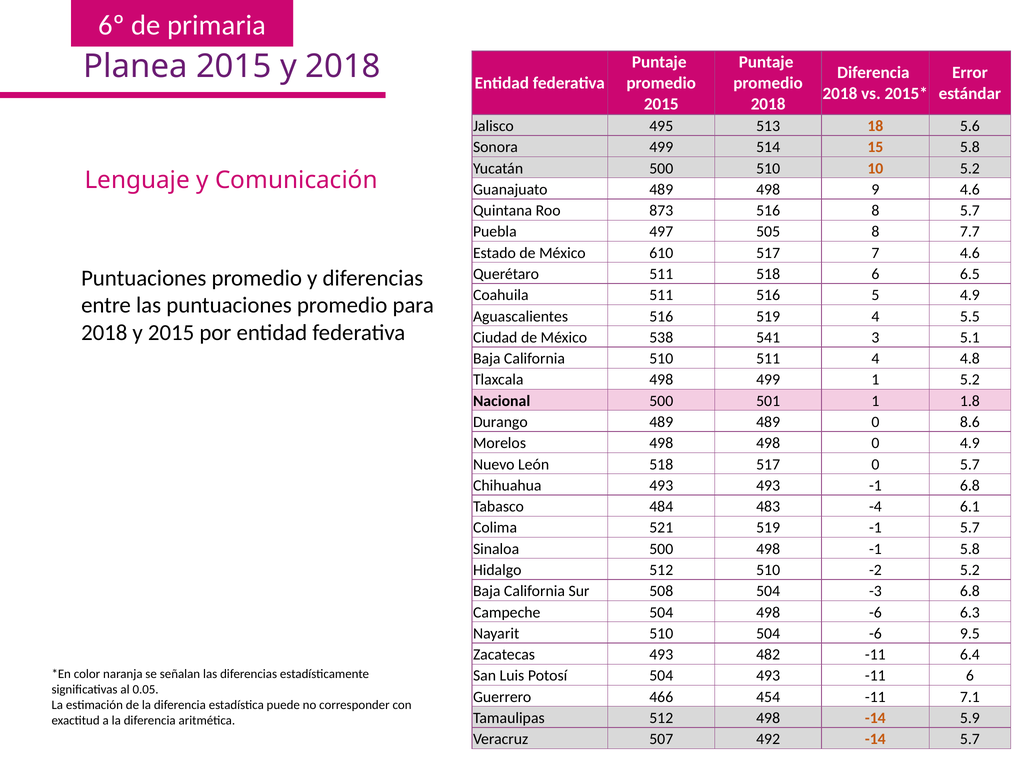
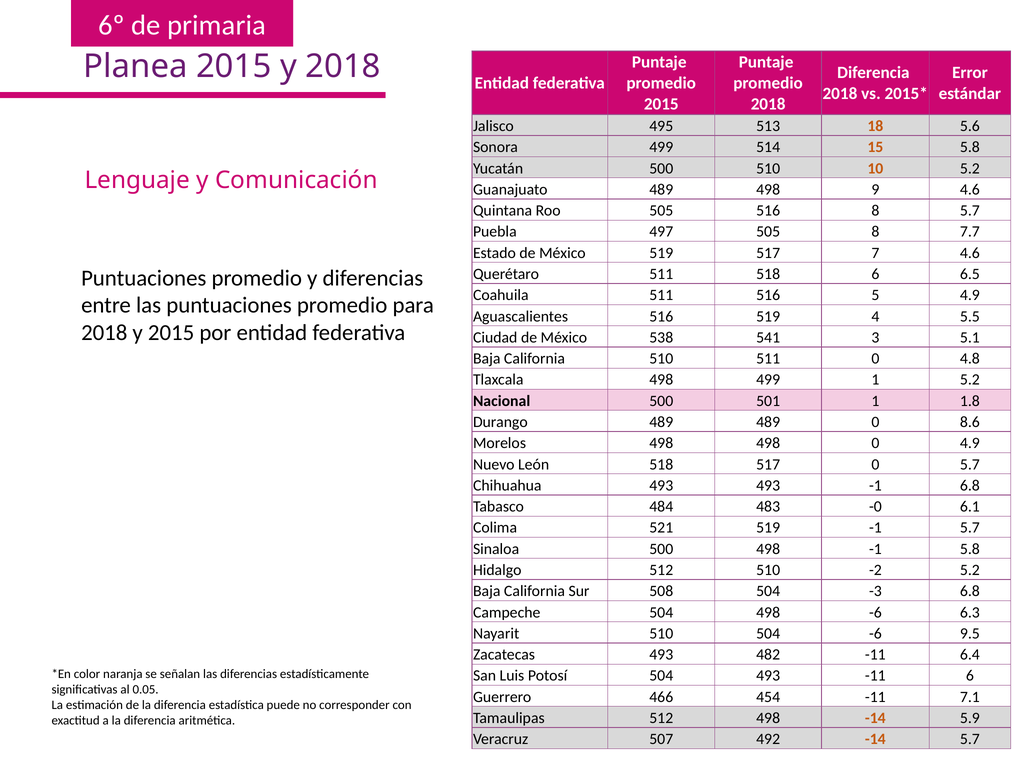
Roo 873: 873 -> 505
México 610: 610 -> 519
511 4: 4 -> 0
-4: -4 -> -0
